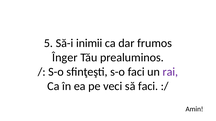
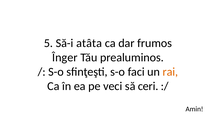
inimii: inimii -> atâta
rai colour: purple -> orange
să faci: faci -> ceri
